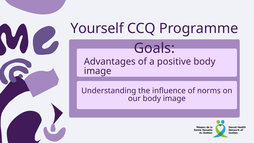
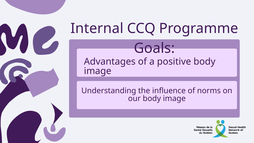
Yourself: Yourself -> Internal
